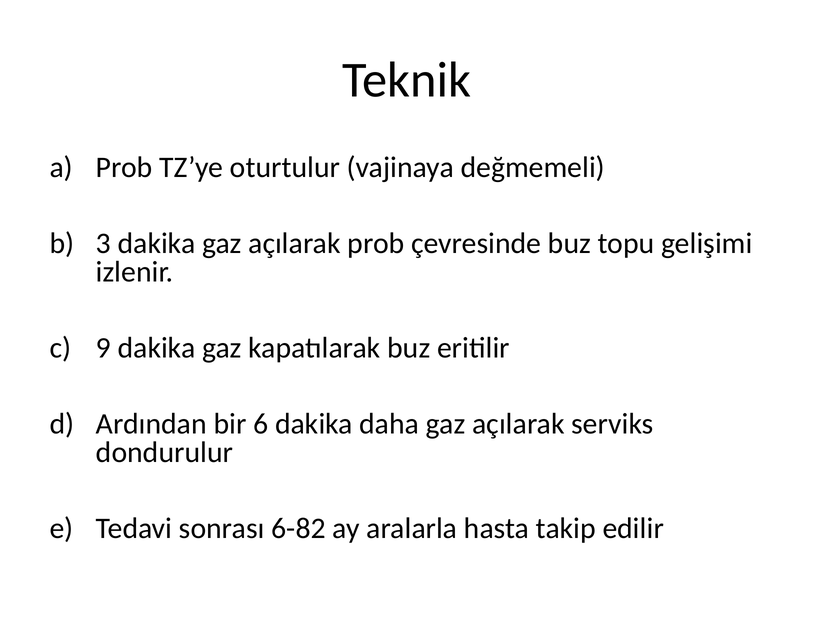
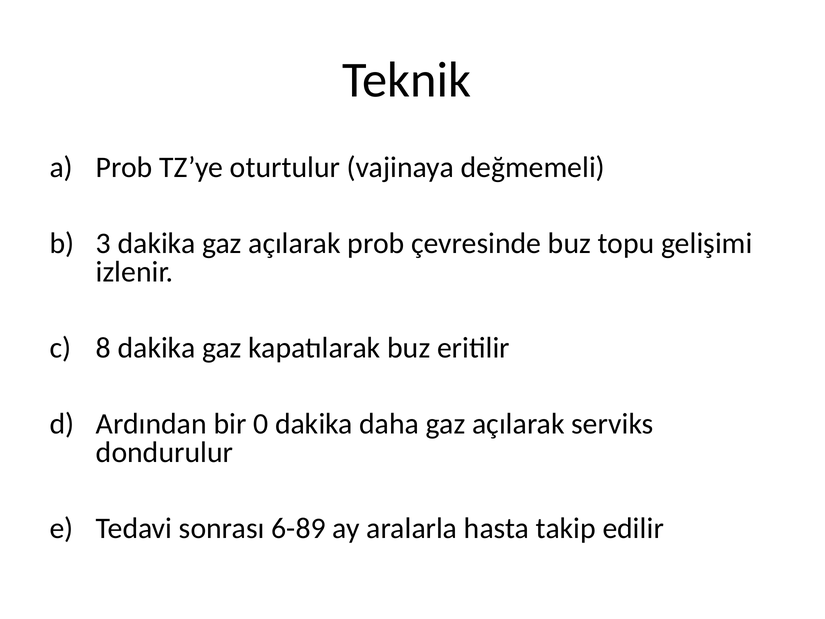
9: 9 -> 8
6: 6 -> 0
6-82: 6-82 -> 6-89
